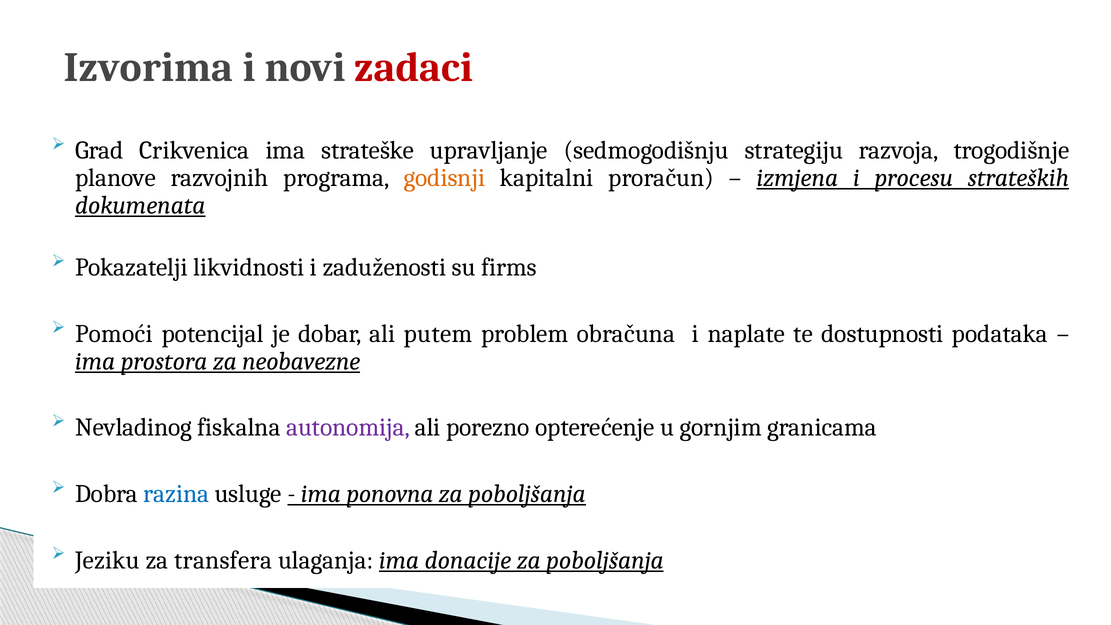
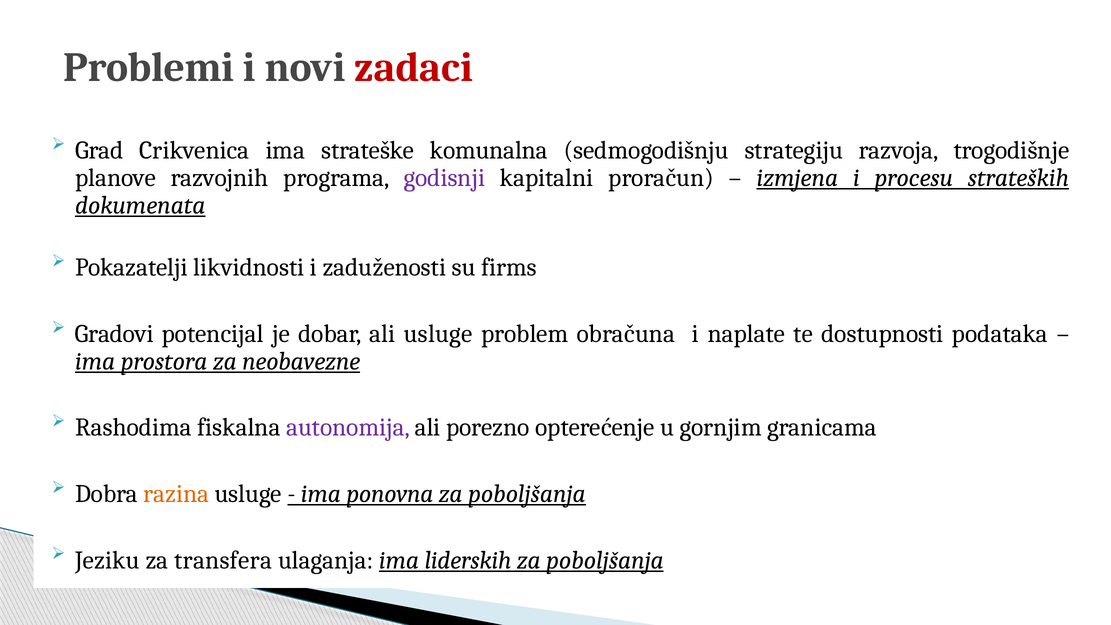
Izvorima: Izvorima -> Problemi
upravljanje: upravljanje -> komunalna
godisnji colour: orange -> purple
Pomoći: Pomoći -> Gradovi
ali putem: putem -> usluge
Nevladinog: Nevladinog -> Rashodima
razina colour: blue -> orange
donacije: donacije -> liderskih
